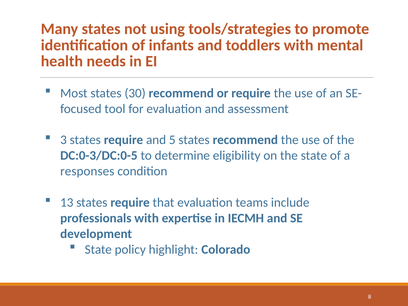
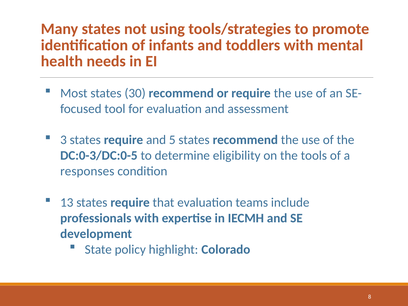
the state: state -> tools
